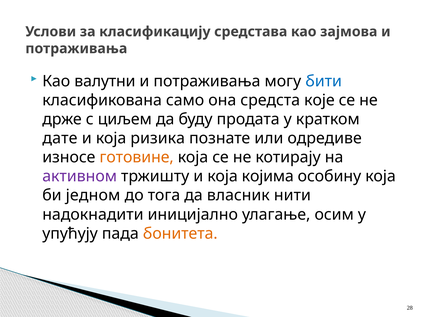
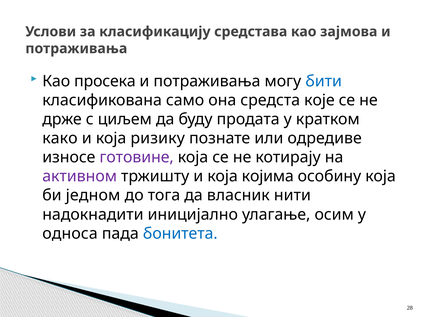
валутни: валутни -> просека
дате: дате -> како
ризика: ризика -> ризику
готовине colour: orange -> purple
упућују: упућују -> односа
бонитета colour: orange -> blue
